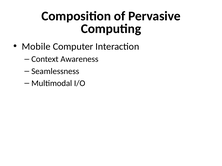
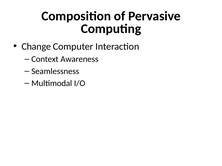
Mobile: Mobile -> Change
